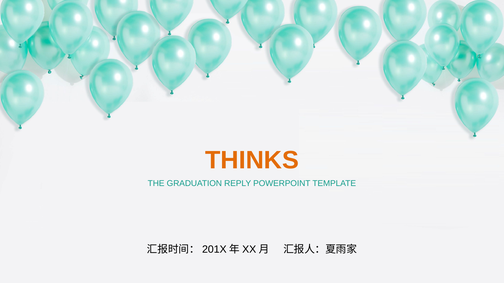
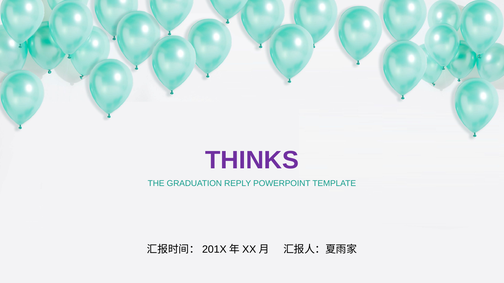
THINKS colour: orange -> purple
